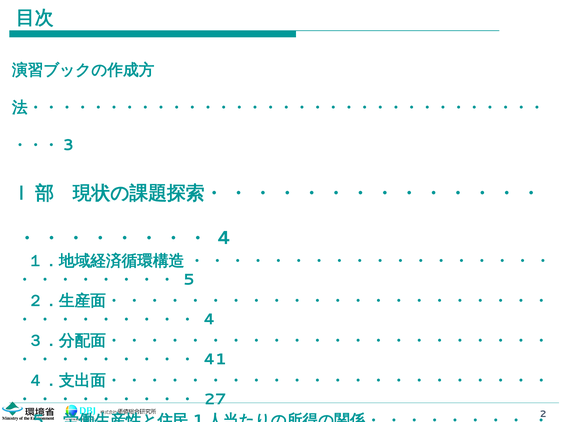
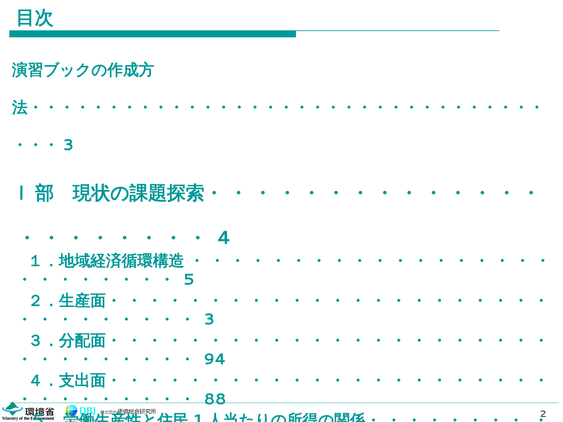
4 at (209, 320): 4 -> 3
41 at (215, 360): 41 -> 94
27: 27 -> 88
